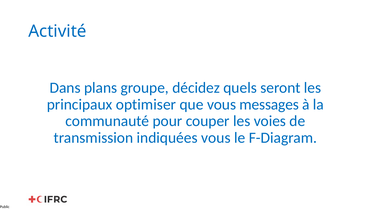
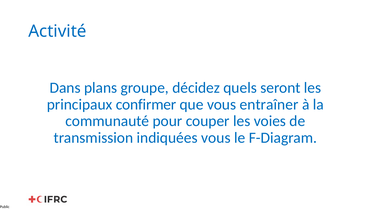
optimiser: optimiser -> confirmer
messages: messages -> entraîner
